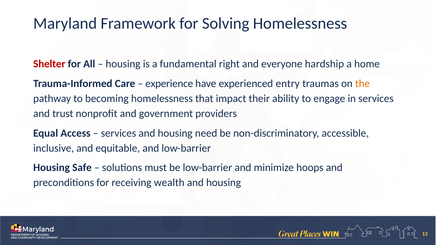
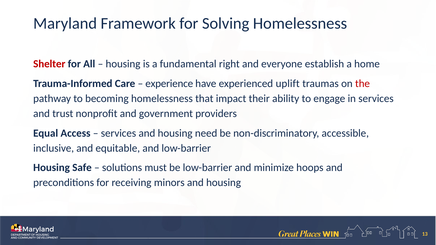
hardship: hardship -> establish
entry: entry -> uplift
the colour: orange -> red
wealth: wealth -> minors
